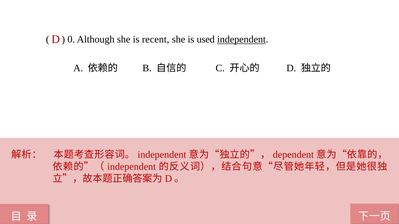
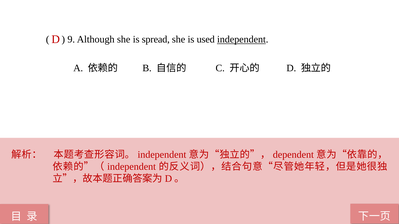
0: 0 -> 9
recent: recent -> spread
